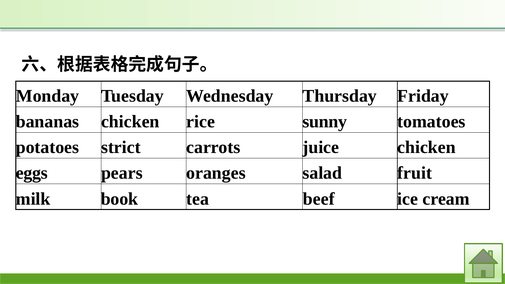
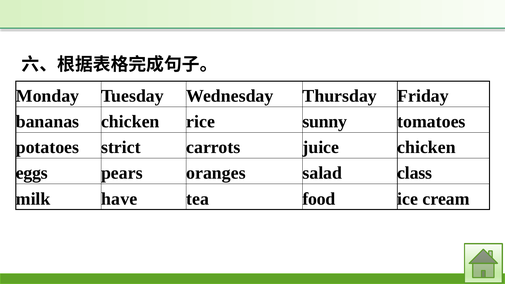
fruit: fruit -> class
book: book -> have
beef: beef -> food
